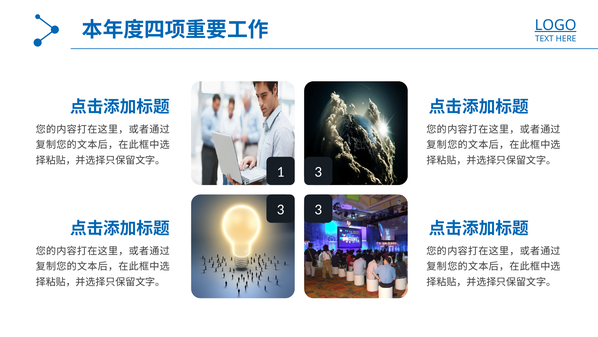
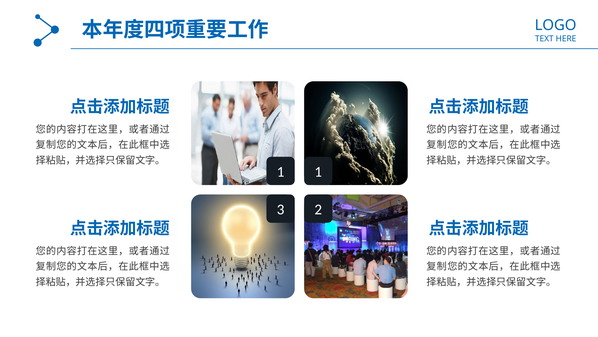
LOGO underline: present -> none
1 3: 3 -> 1
3 at (318, 209): 3 -> 2
